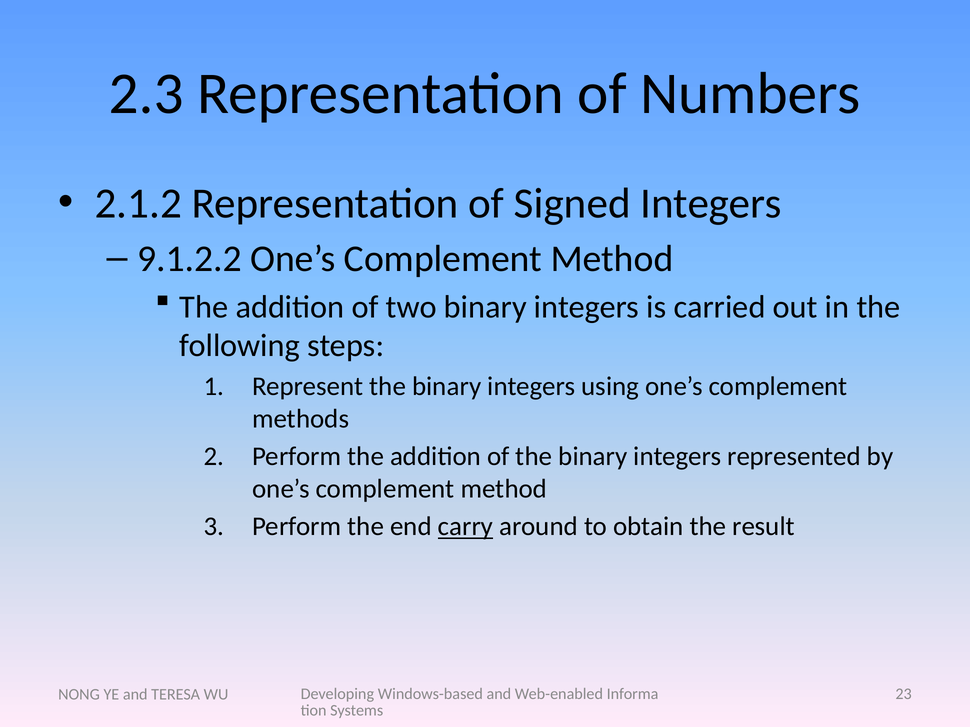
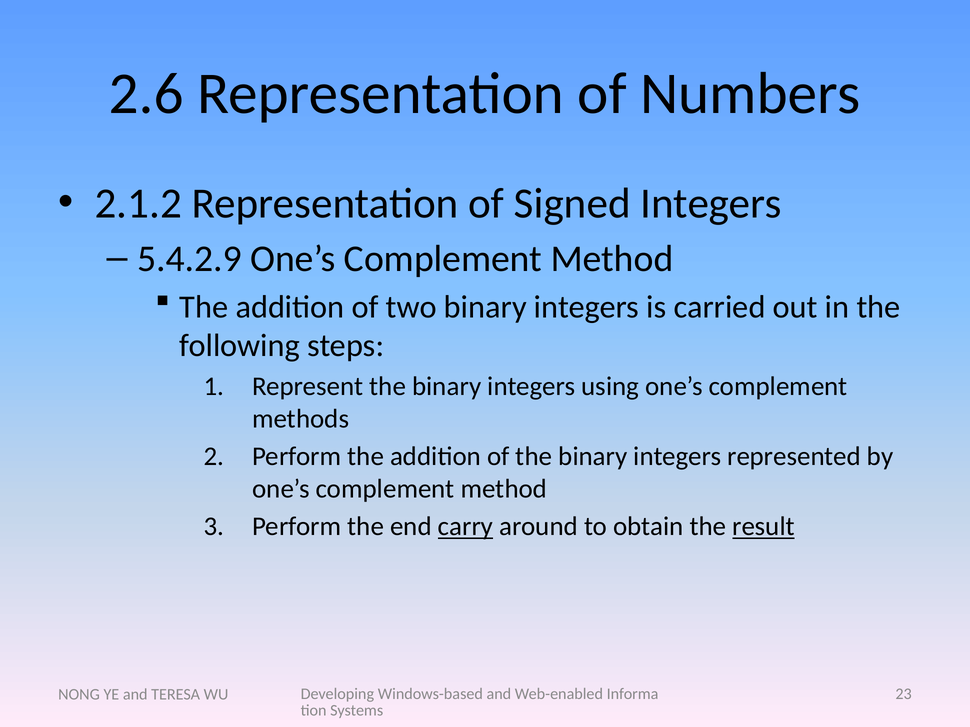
2.3: 2.3 -> 2.6
9.1.2.2: 9.1.2.2 -> 5.4.2.9
result underline: none -> present
